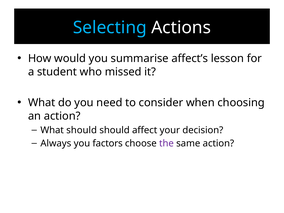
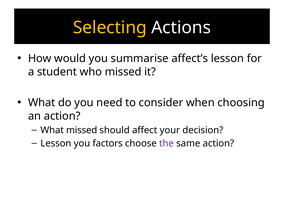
Selecting colour: light blue -> yellow
What should: should -> missed
Always at (56, 143): Always -> Lesson
